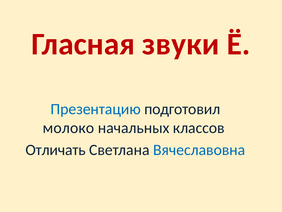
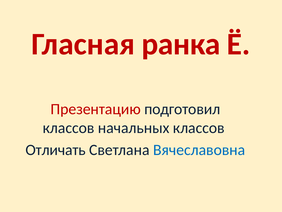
звуки: звуки -> ранка
Презентацию colour: blue -> red
молоко at (68, 128): молоко -> классов
